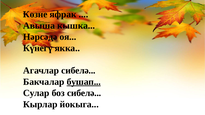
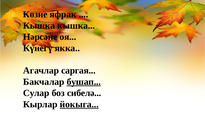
Авыша at (39, 26): Авыша -> Кышка
Нәрсәдә: Нәрсәдә -> Нәрсәне
Агачлар сибелә: сибелә -> саргая
йокыга underline: none -> present
